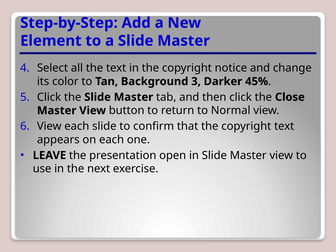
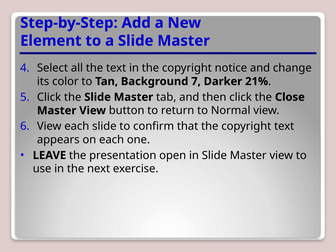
3: 3 -> 7
45%: 45% -> 21%
